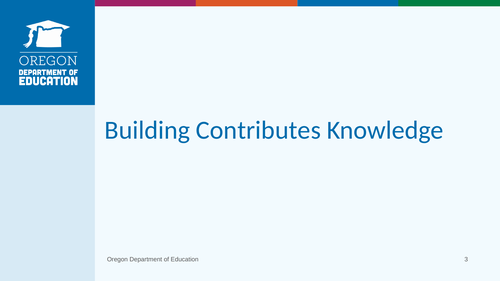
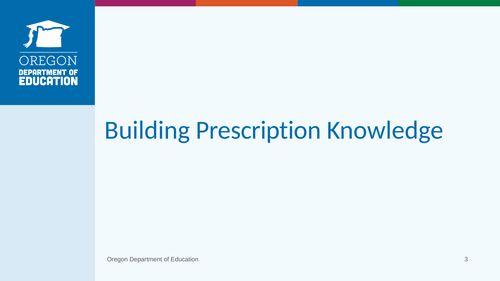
Contributes: Contributes -> Prescription
